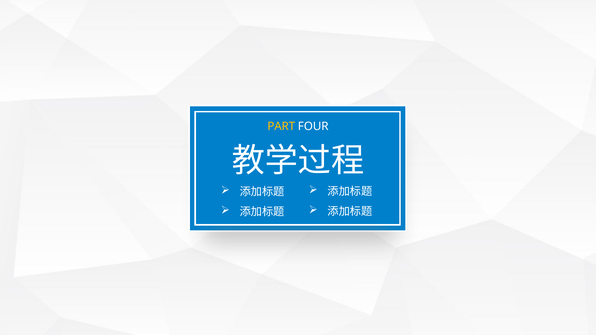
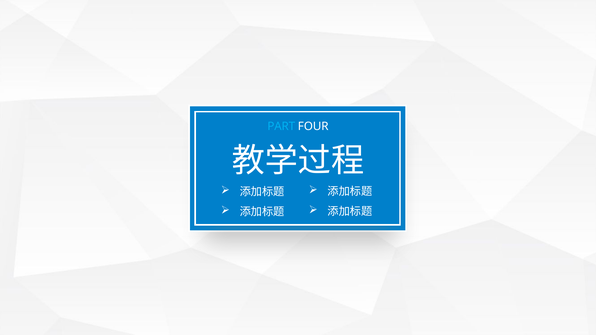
PART colour: yellow -> light blue
